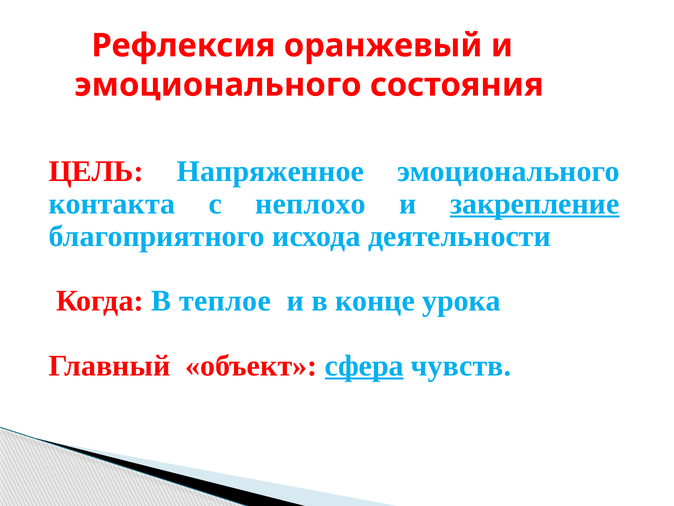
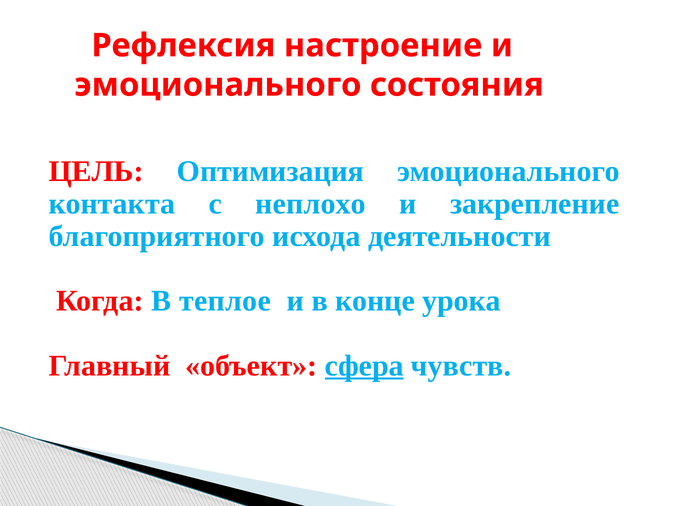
оранжевый: оранжевый -> настроение
Напряженное: Напряженное -> Оптимизация
закрепление underline: present -> none
